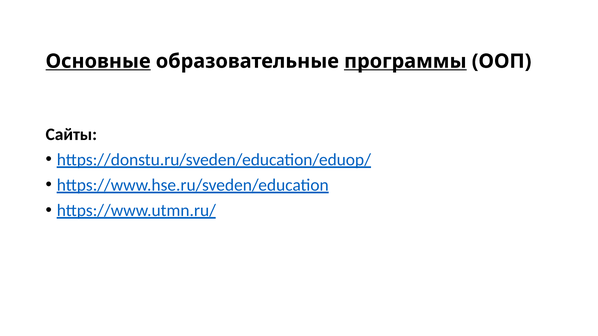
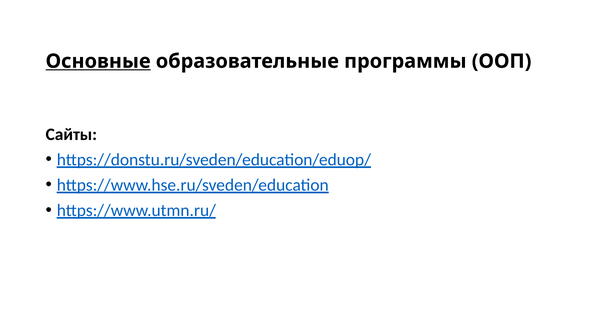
программы underline: present -> none
